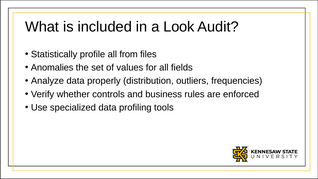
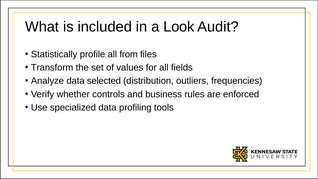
Anomalies: Anomalies -> Transform
properly: properly -> selected
